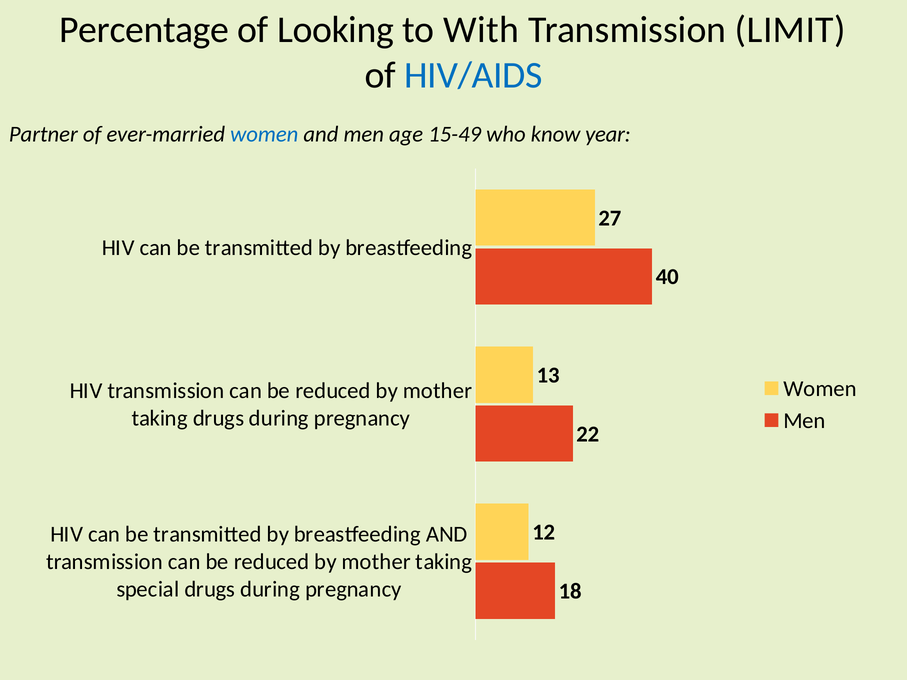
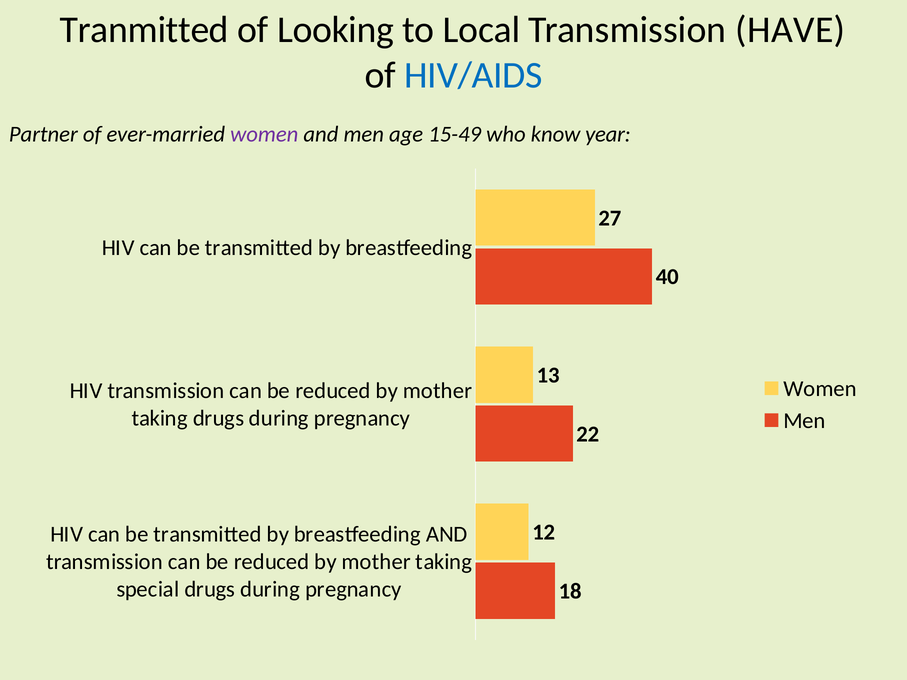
Percentage: Percentage -> Tranmitted
With: With -> Local
LIMIT: LIMIT -> HAVE
women at (264, 134) colour: blue -> purple
